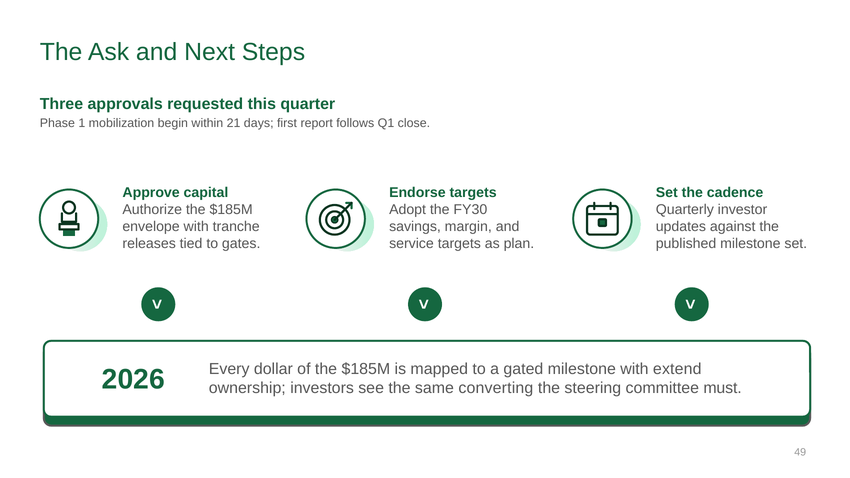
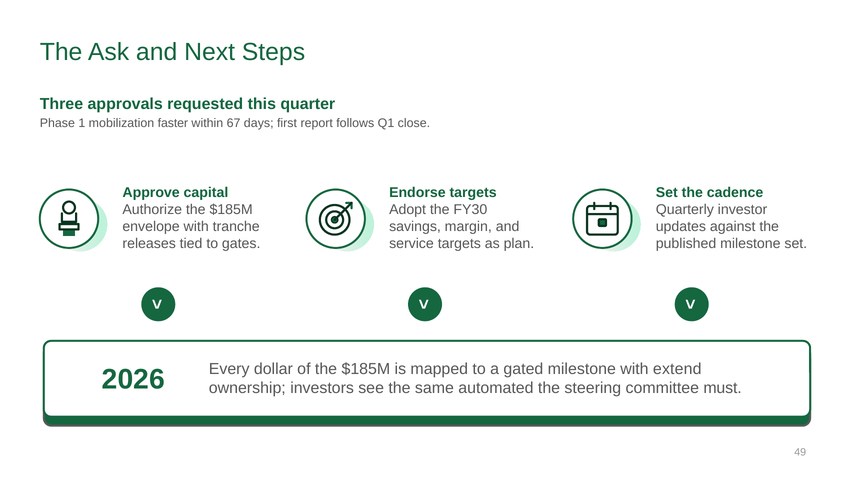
begin: begin -> faster
21: 21 -> 67
converting: converting -> automated
